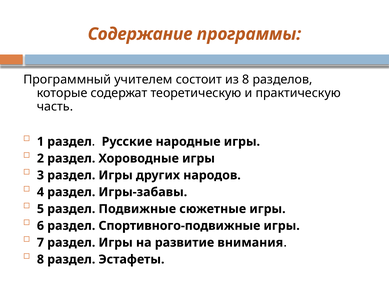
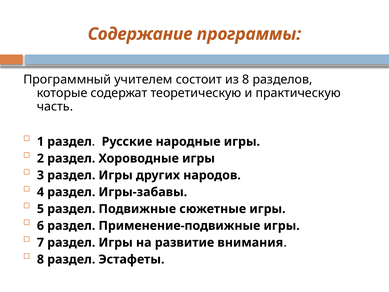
Спортивного-подвижные: Спортивного-подвижные -> Применение-подвижные
